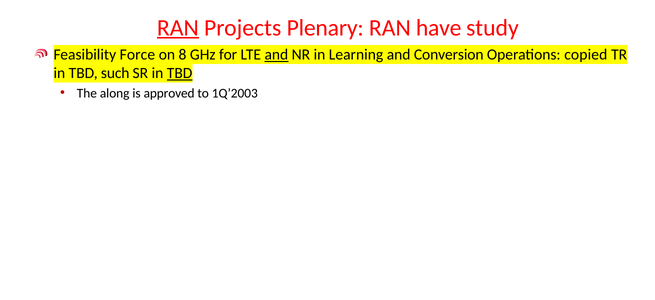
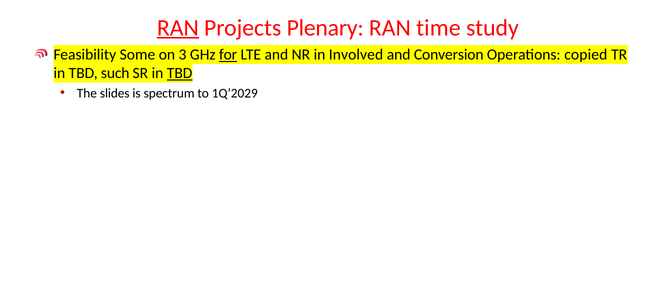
have: have -> time
Force: Force -> Some
8: 8 -> 3
for underline: none -> present
and at (276, 55) underline: present -> none
Learning: Learning -> Involved
along: along -> slides
approved: approved -> spectrum
1Q’2003: 1Q’2003 -> 1Q’2029
